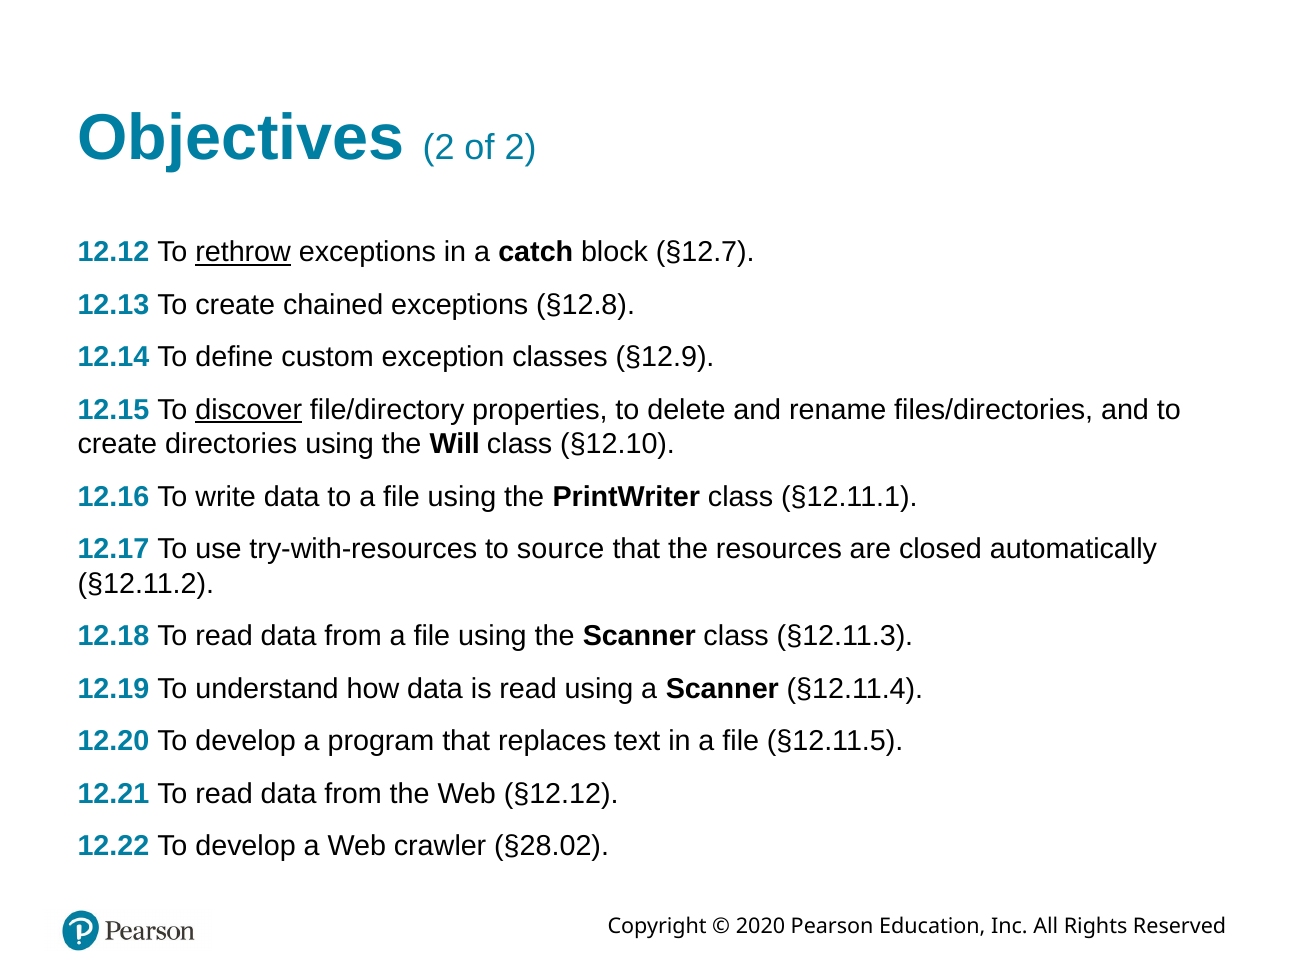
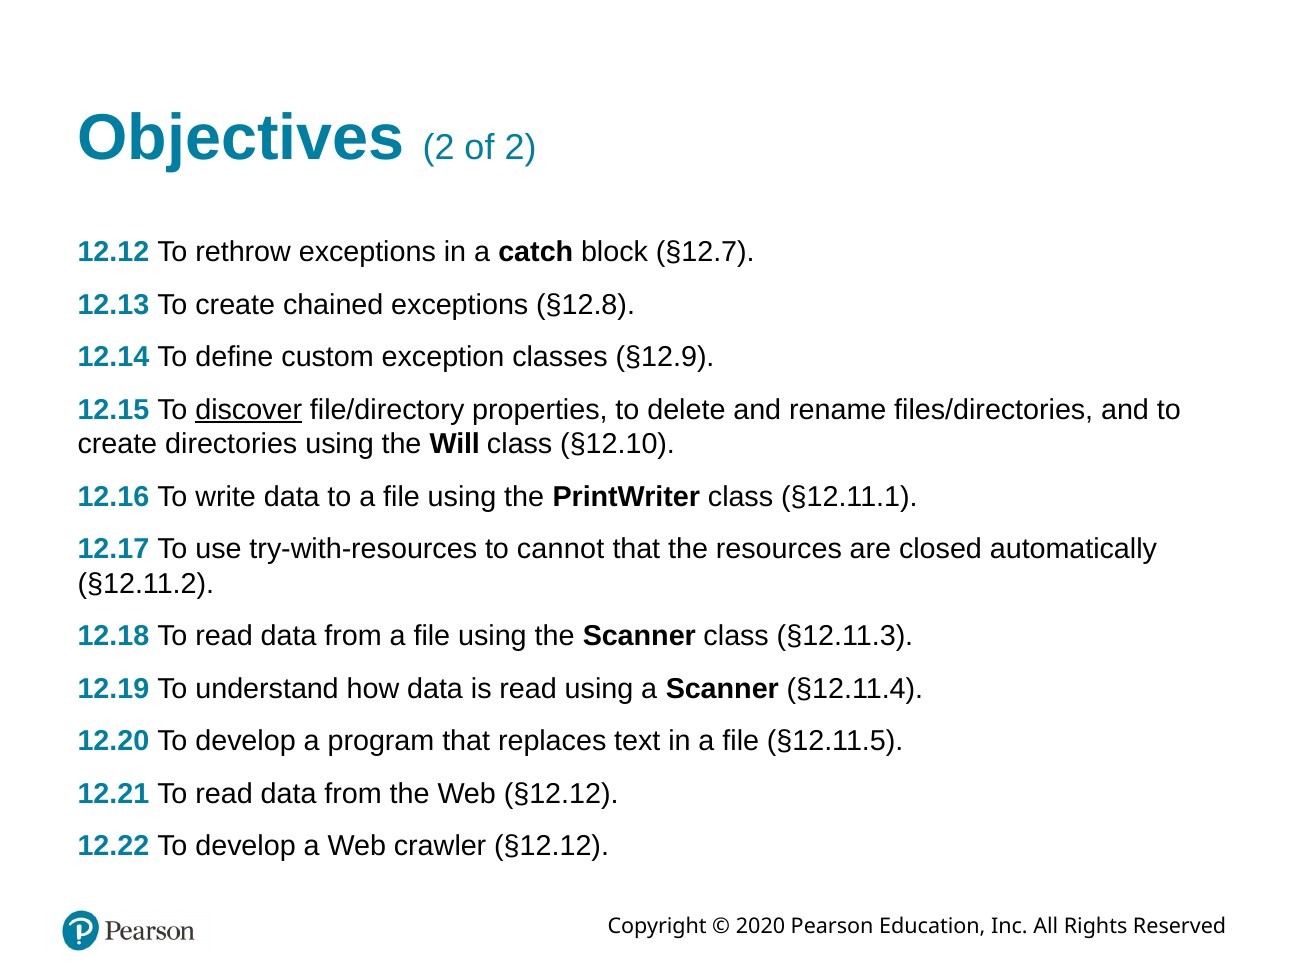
rethrow underline: present -> none
source: source -> cannot
crawler §28.02: §28.02 -> §12.12
